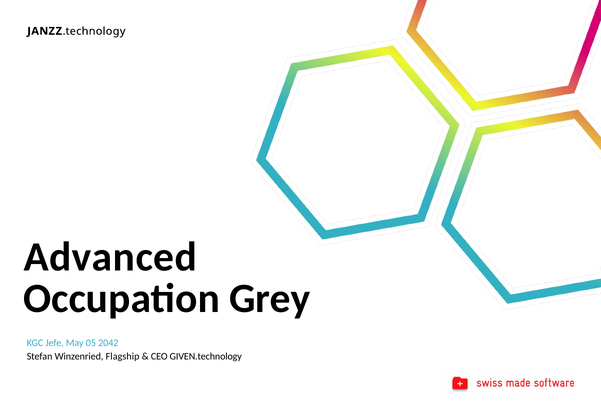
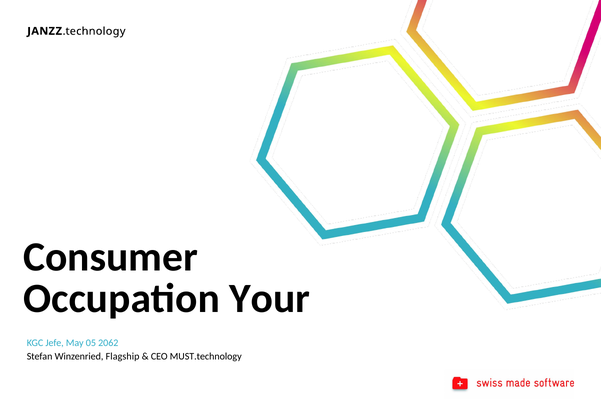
Advanced: Advanced -> Consumer
Grey: Grey -> Your
2042: 2042 -> 2062
GIVEN.technology: GIVEN.technology -> MUST.technology
